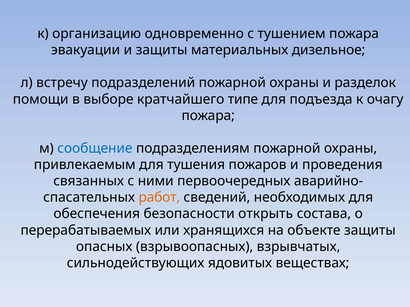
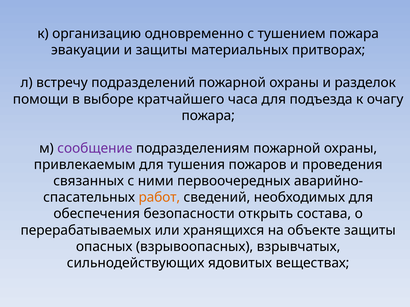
дизельное: дизельное -> притворах
типе: типе -> часа
сообщение colour: blue -> purple
